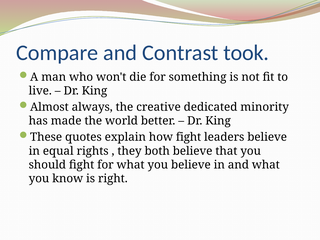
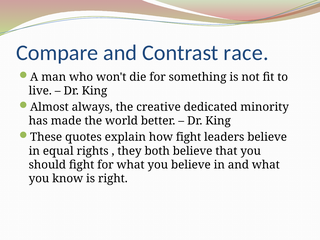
took: took -> race
